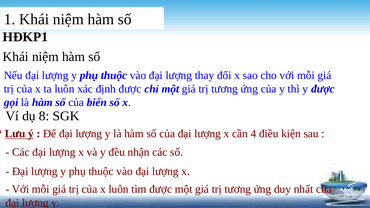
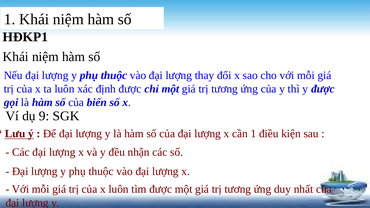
8: 8 -> 9
cần 4: 4 -> 1
